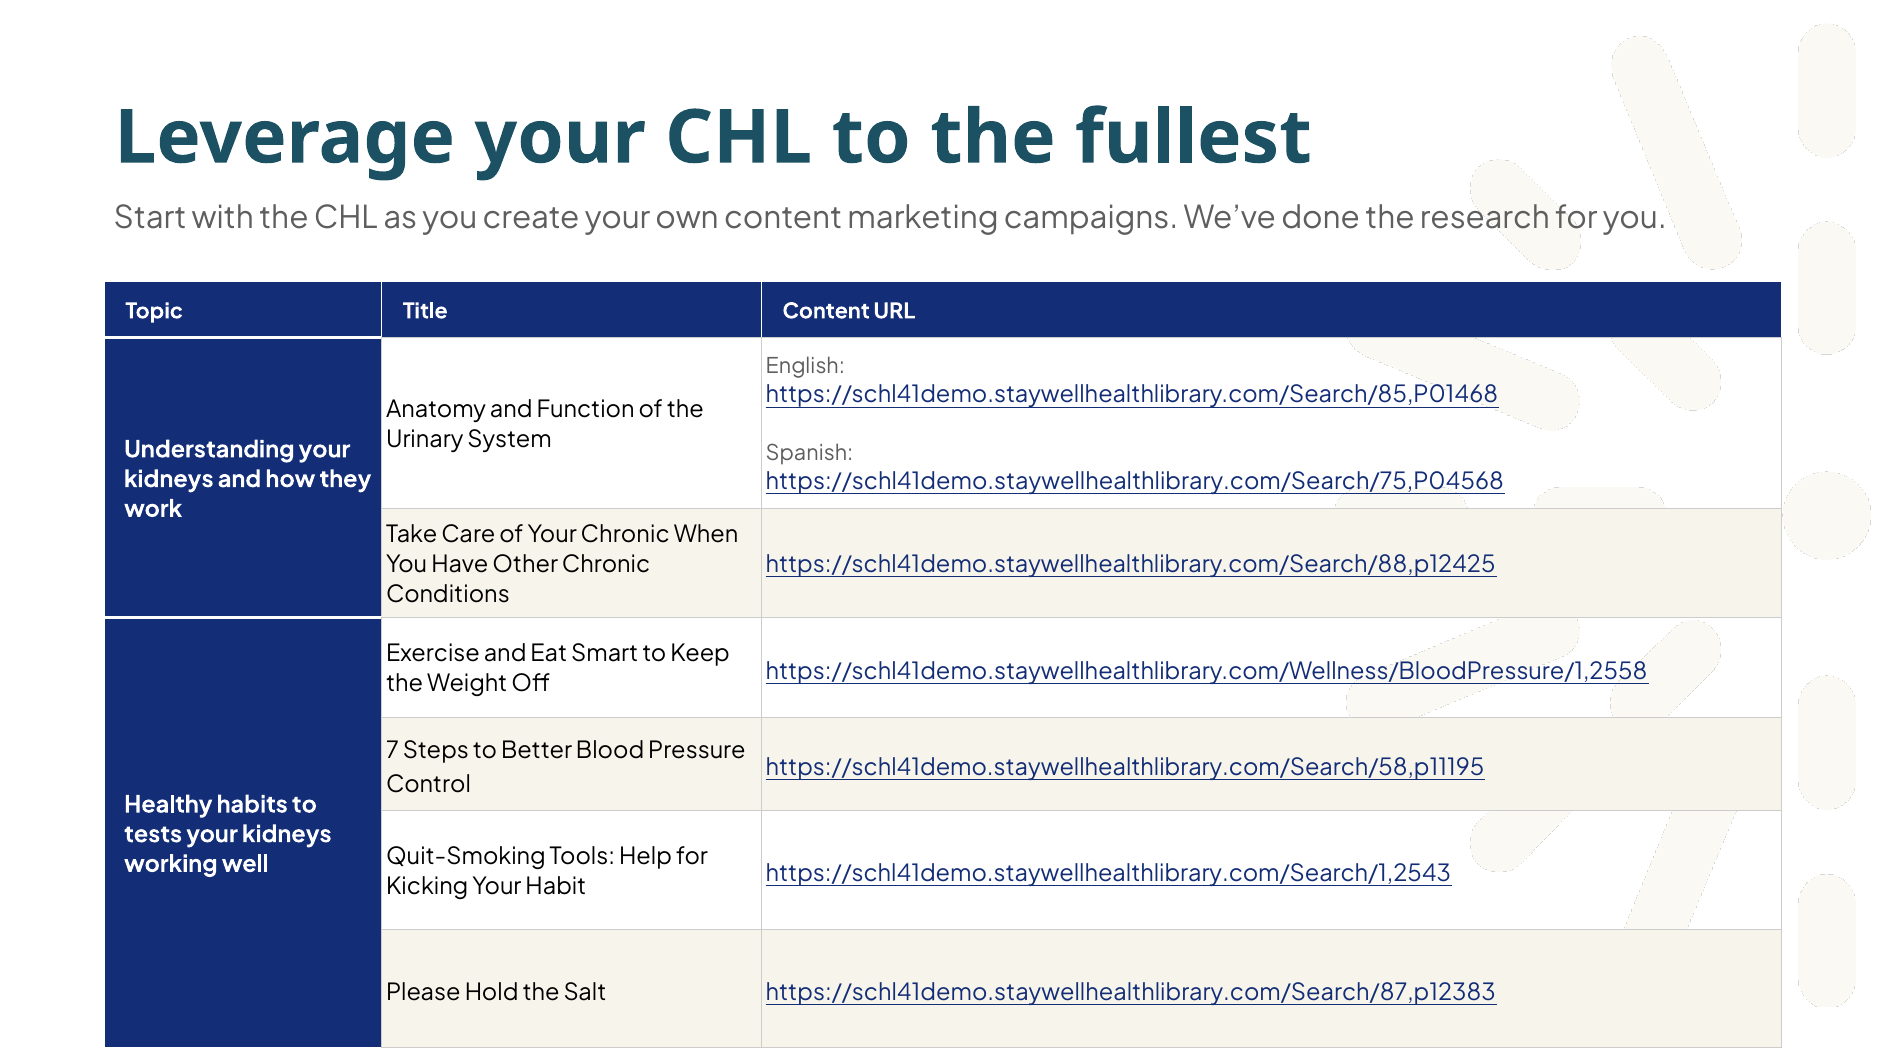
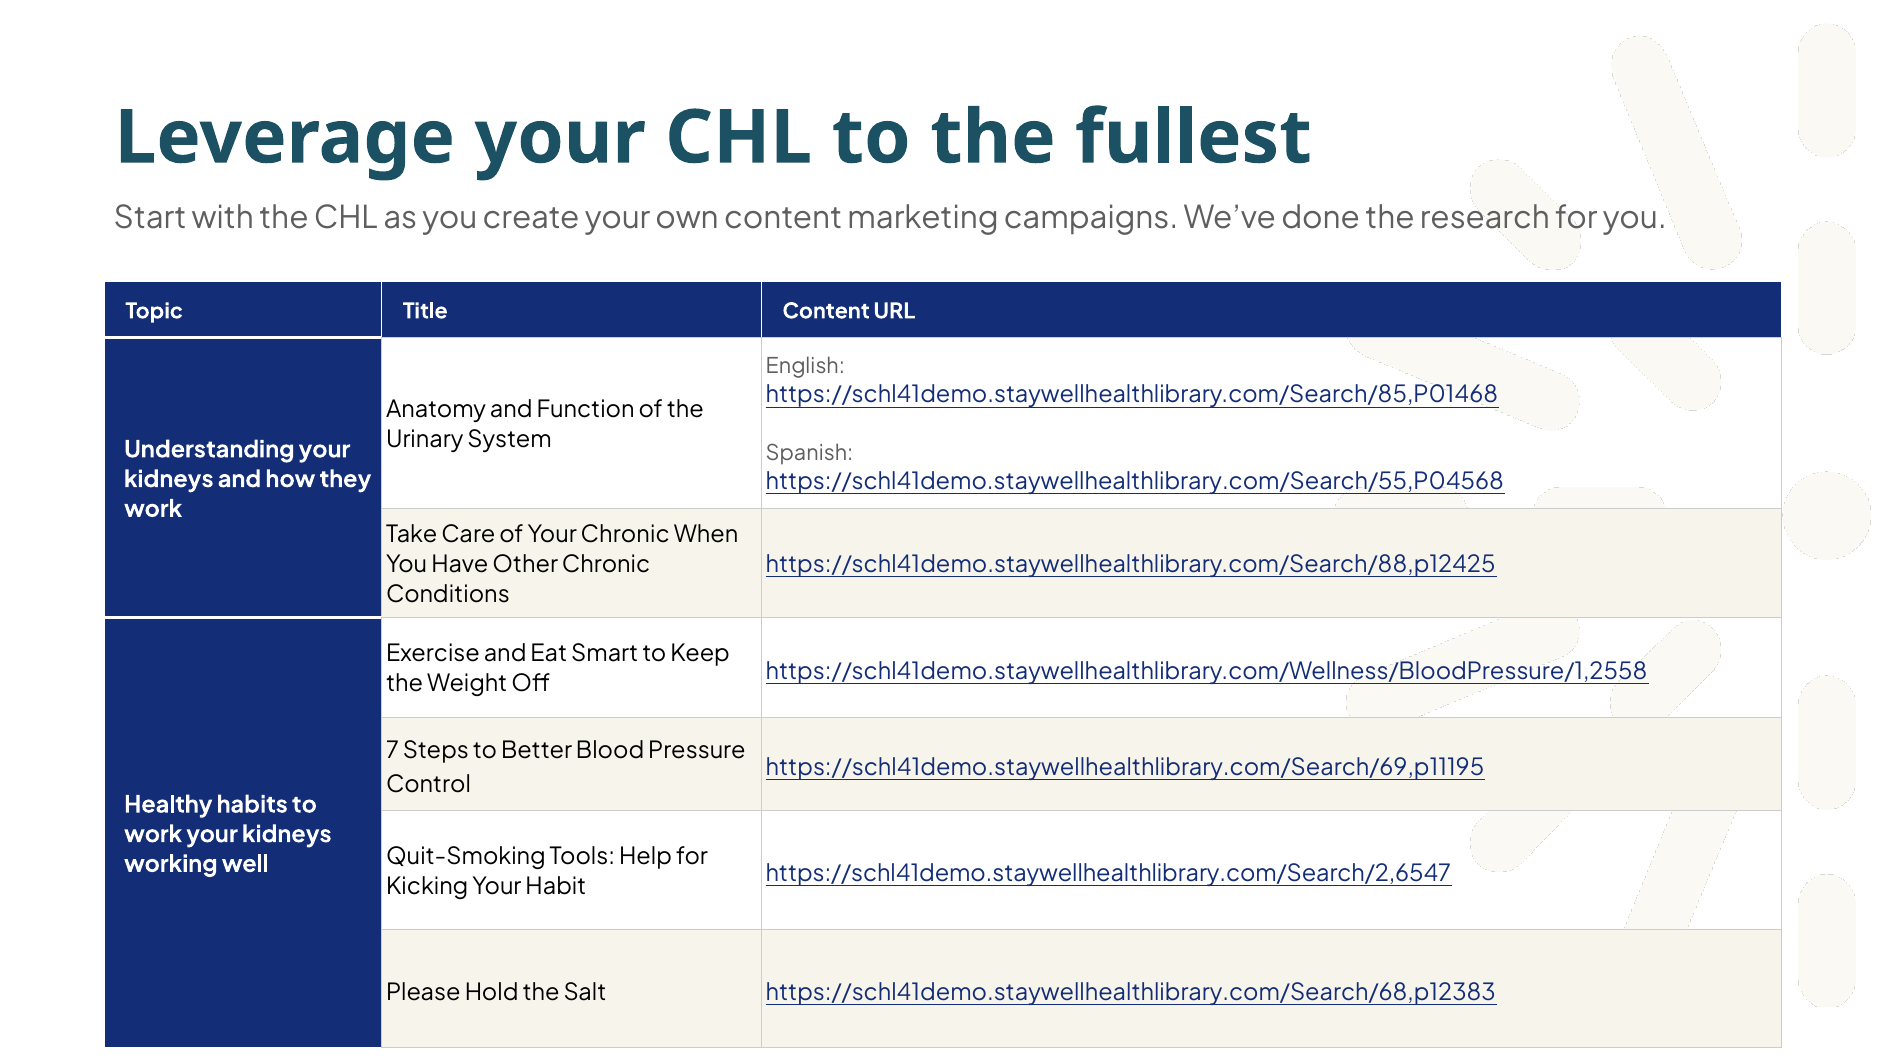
https://schl41demo.staywellhealthlibrary.com/Search/75,P04568: https://schl41demo.staywellhealthlibrary.com/Search/75,P04568 -> https://schl41demo.staywellhealthlibrary.com/Search/55,P04568
https://schl41demo.staywellhealthlibrary.com/Search/58,p11195: https://schl41demo.staywellhealthlibrary.com/Search/58,p11195 -> https://schl41demo.staywellhealthlibrary.com/Search/69,p11195
tests at (153, 834): tests -> work
https://schl41demo.staywellhealthlibrary.com/Search/1,2543: https://schl41demo.staywellhealthlibrary.com/Search/1,2543 -> https://schl41demo.staywellhealthlibrary.com/Search/2,6547
https://schl41demo.staywellhealthlibrary.com/Search/87,p12383: https://schl41demo.staywellhealthlibrary.com/Search/87,p12383 -> https://schl41demo.staywellhealthlibrary.com/Search/68,p12383
